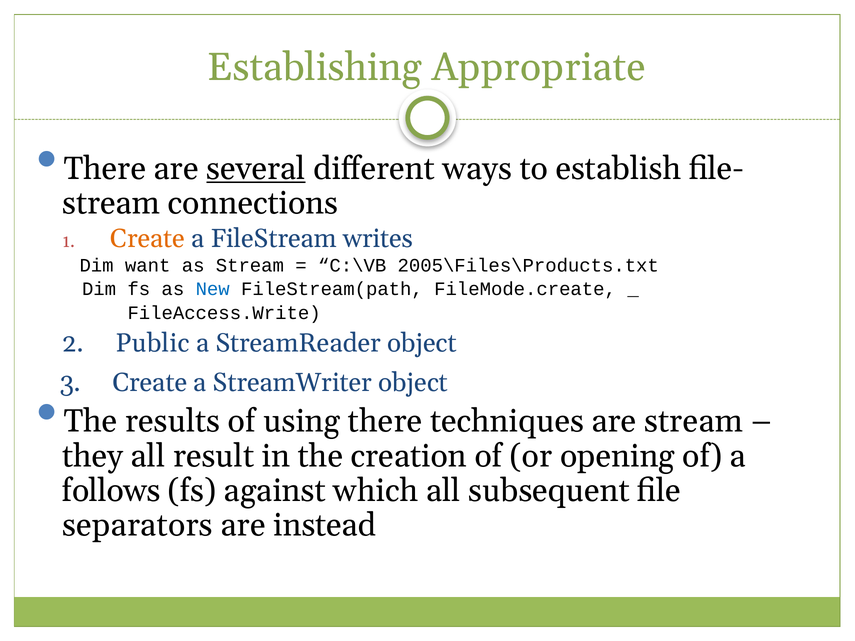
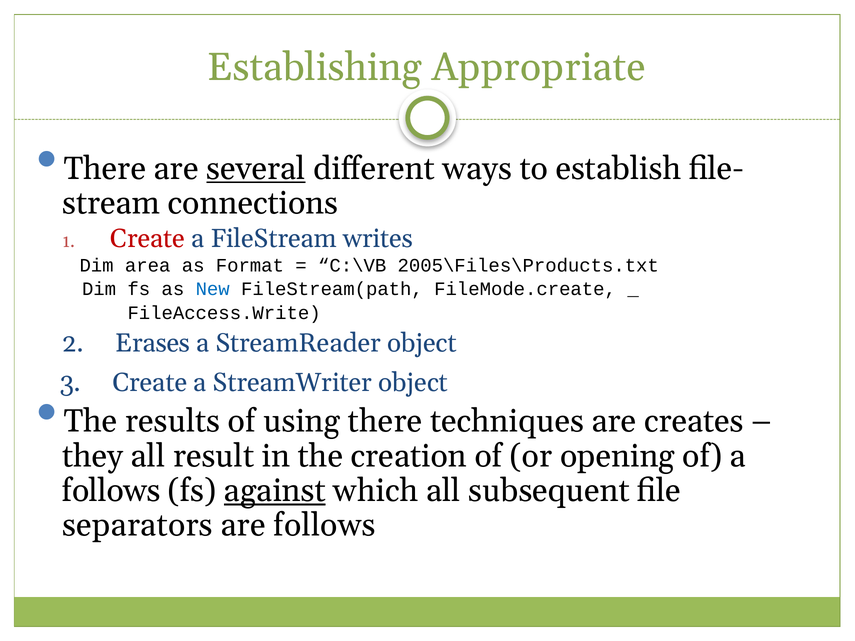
Create at (148, 239) colour: orange -> red
want: want -> area
as Stream: Stream -> Format
Public: Public -> Erases
are stream: stream -> creates
against underline: none -> present
are instead: instead -> follows
